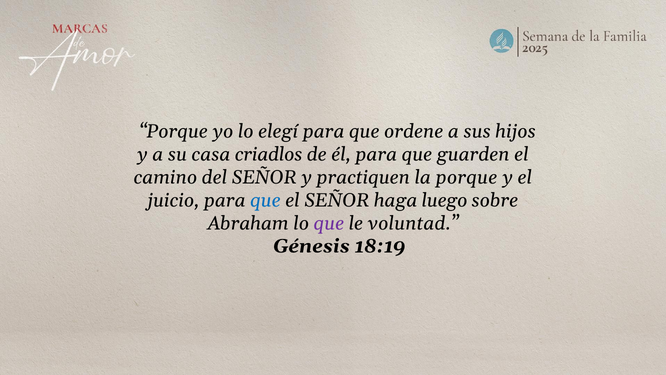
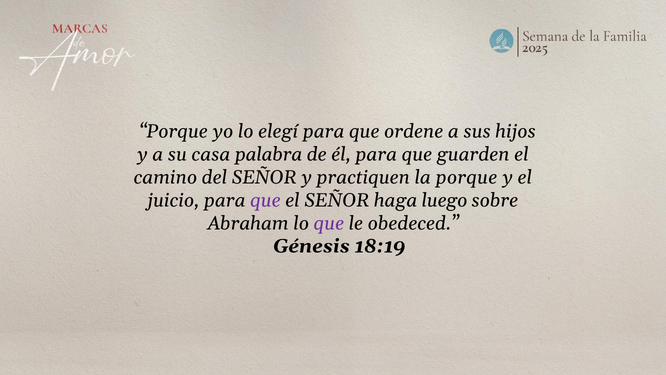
criadlos: criadlos -> palabra
que at (265, 200) colour: blue -> purple
voluntad: voluntad -> obedeced
